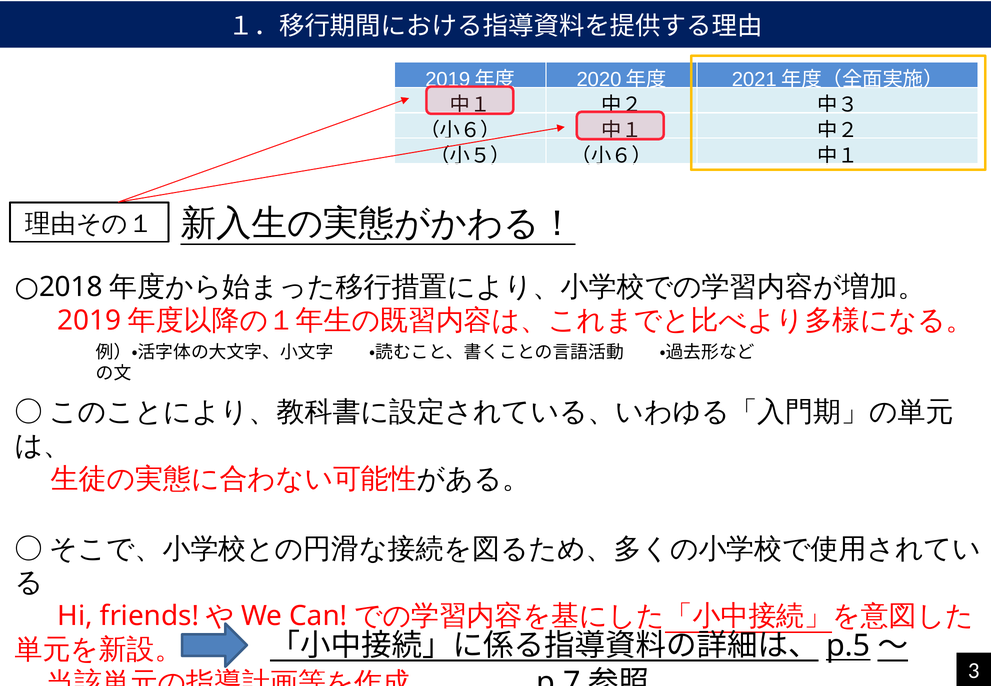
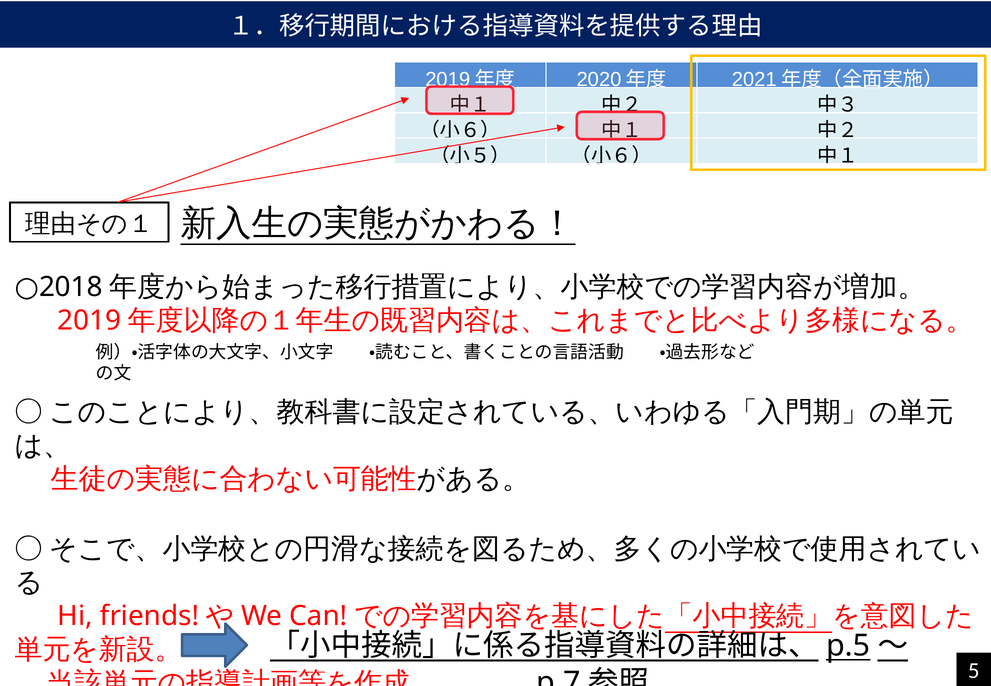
3: 3 -> 5
